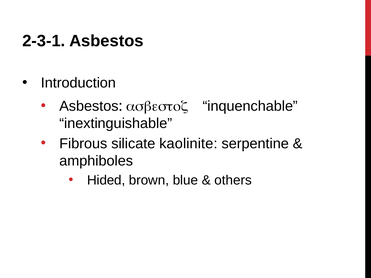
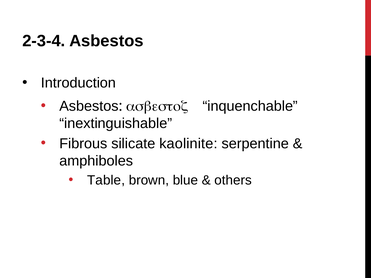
2-3-1: 2-3-1 -> 2-3-4
Hided: Hided -> Table
